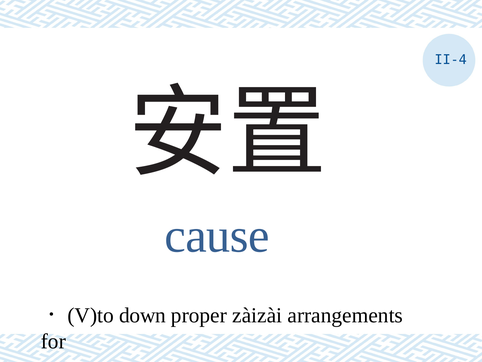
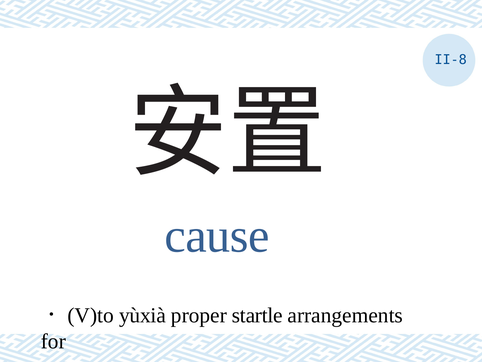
II-4: II-4 -> II-8
down: down -> yùxià
zàizài: zàizài -> startle
